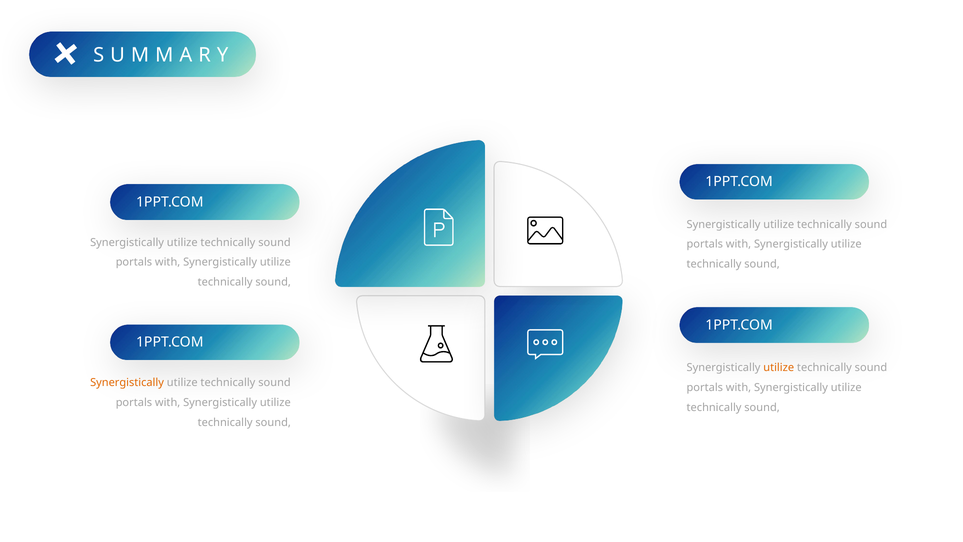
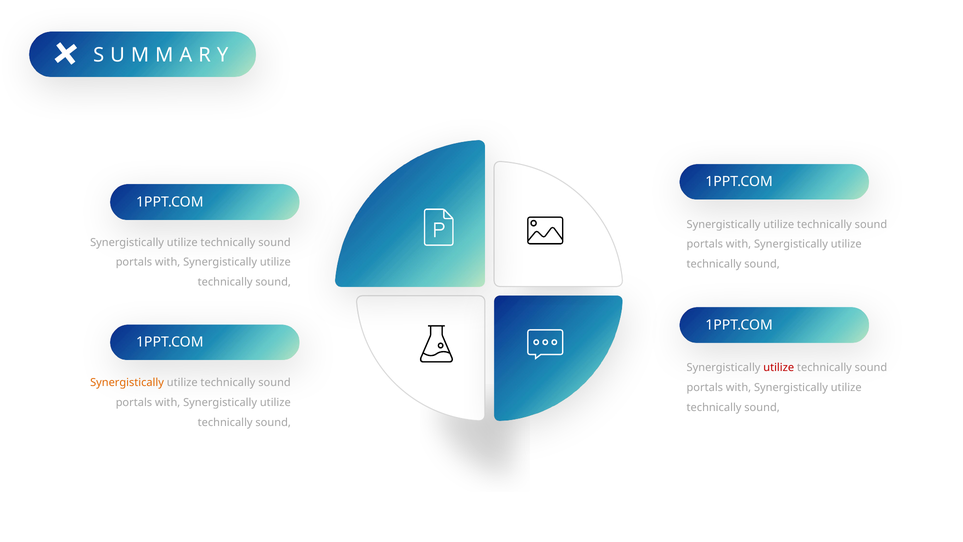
utilize at (779, 367) colour: orange -> red
